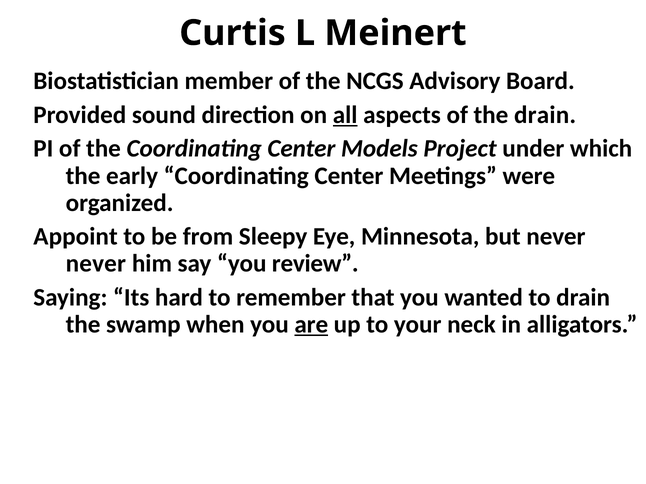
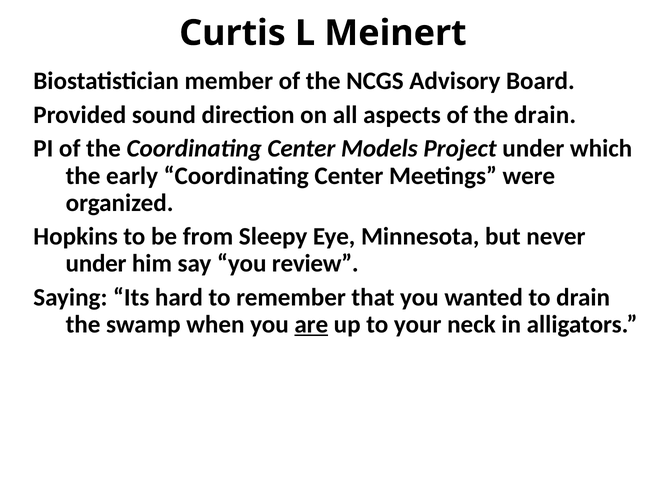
all underline: present -> none
Appoint: Appoint -> Hopkins
never at (96, 264): never -> under
